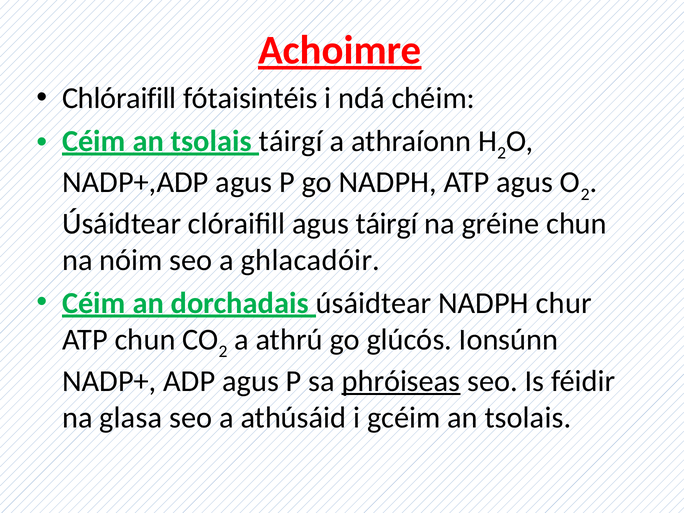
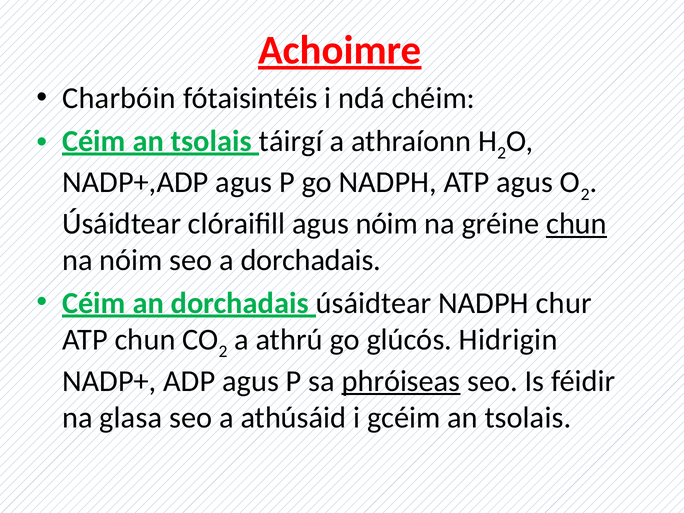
Chlóraifill: Chlóraifill -> Charbóin
agus táirgí: táirgí -> nóim
chun at (577, 224) underline: none -> present
a ghlacadóir: ghlacadóir -> dorchadais
Ionsúnn: Ionsúnn -> Hidrigin
